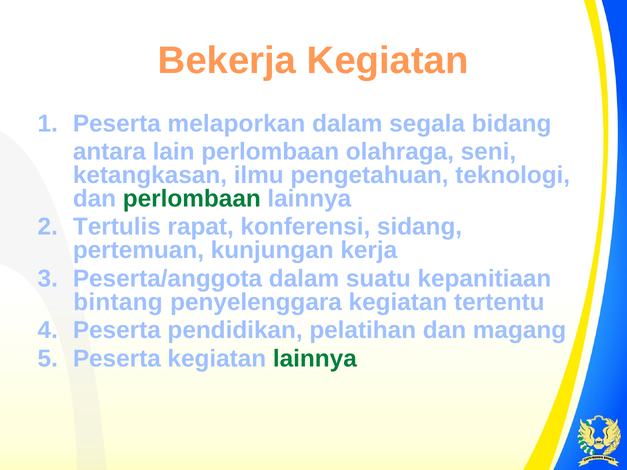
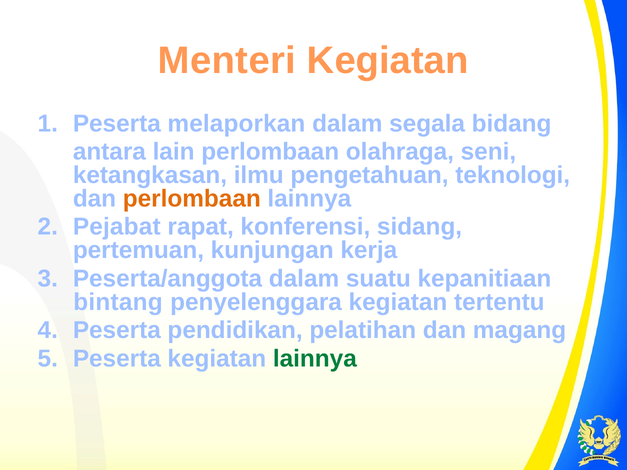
Bekerja: Bekerja -> Menteri
perlombaan at (192, 199) colour: green -> orange
Tertulis: Tertulis -> Pejabat
